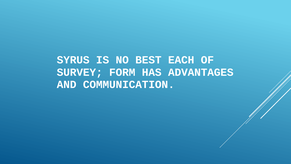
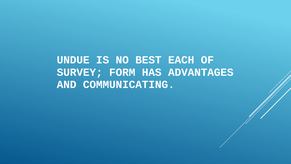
SYRUS: SYRUS -> UNDUE
COMMUNICATION: COMMUNICATION -> COMMUNICATING
